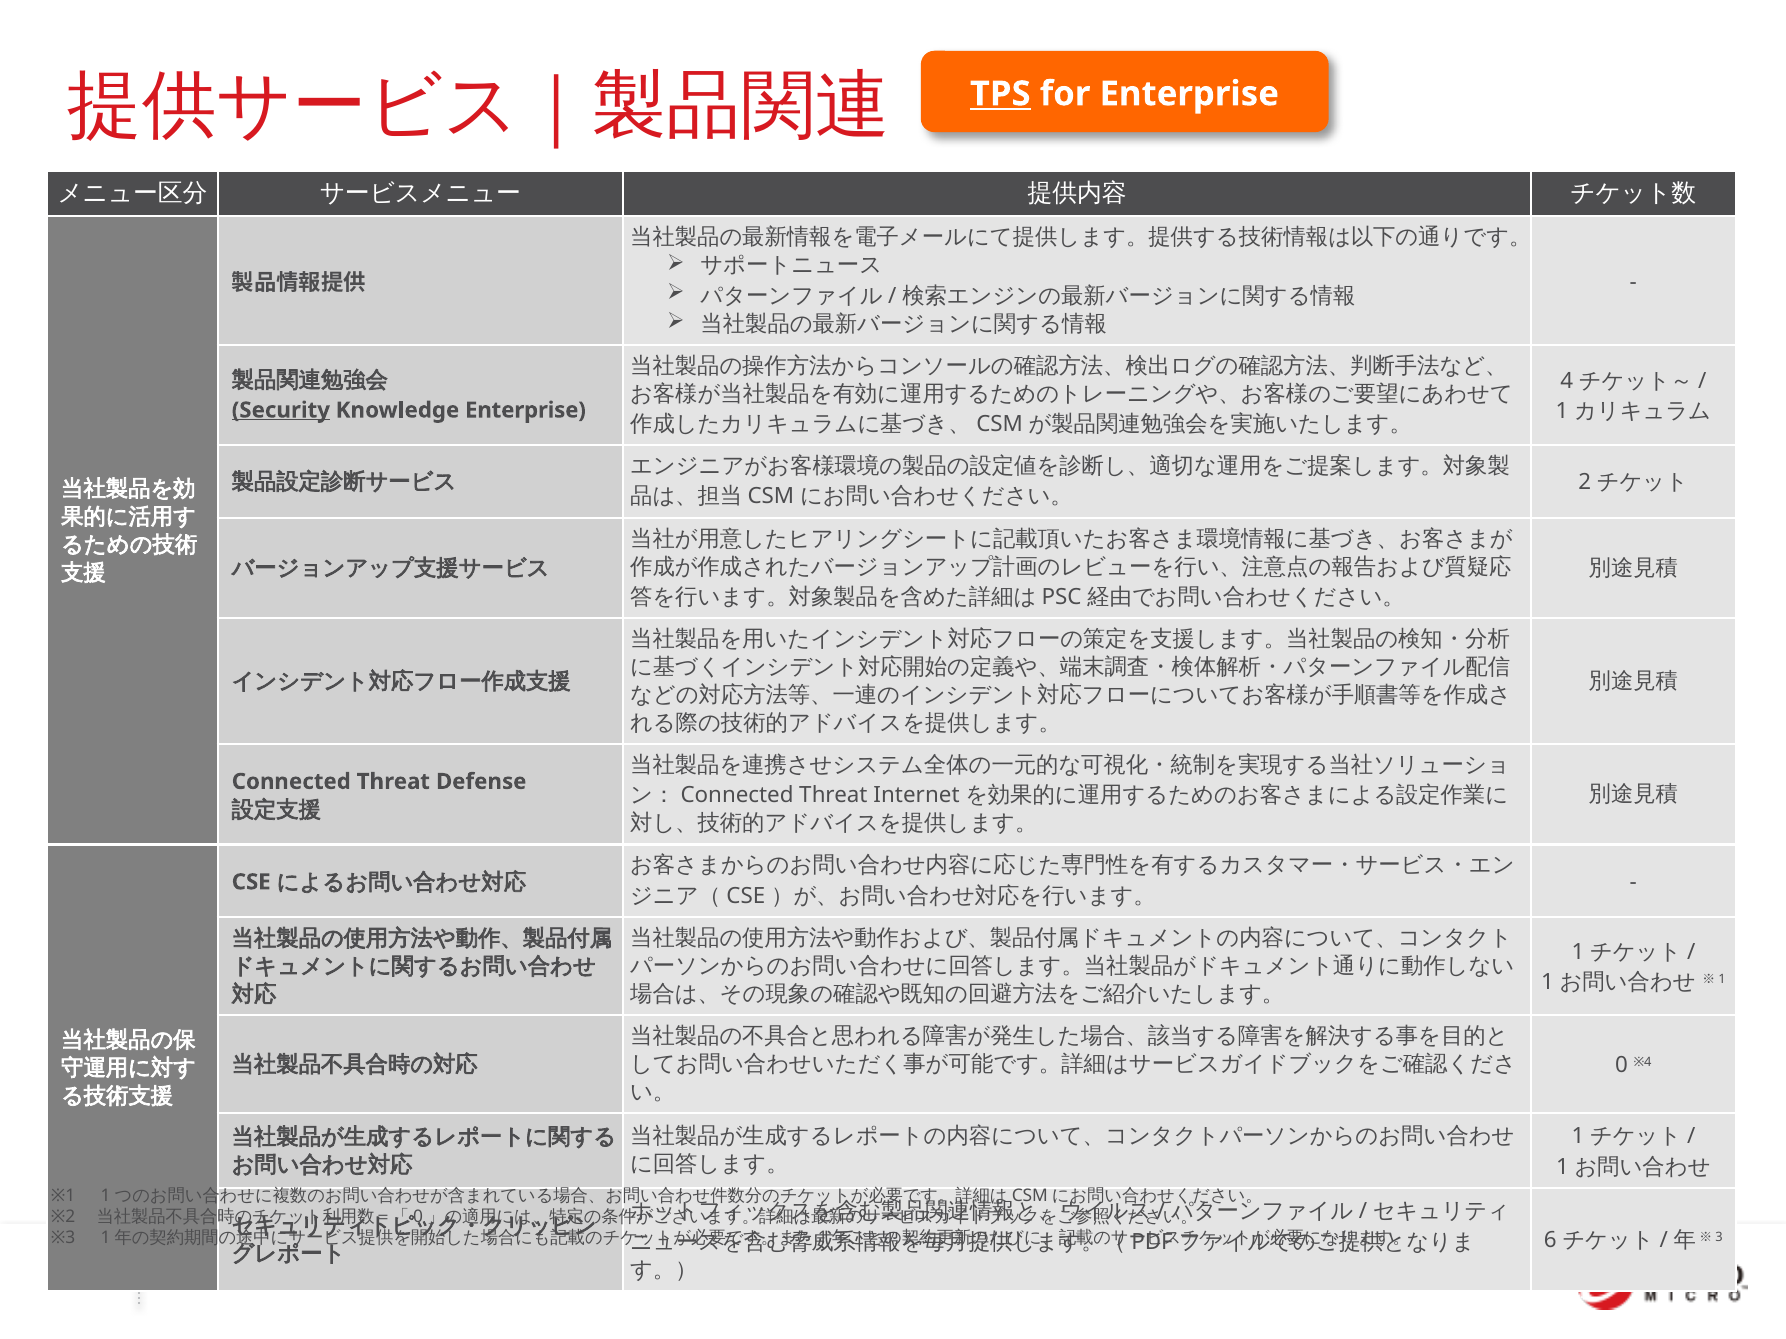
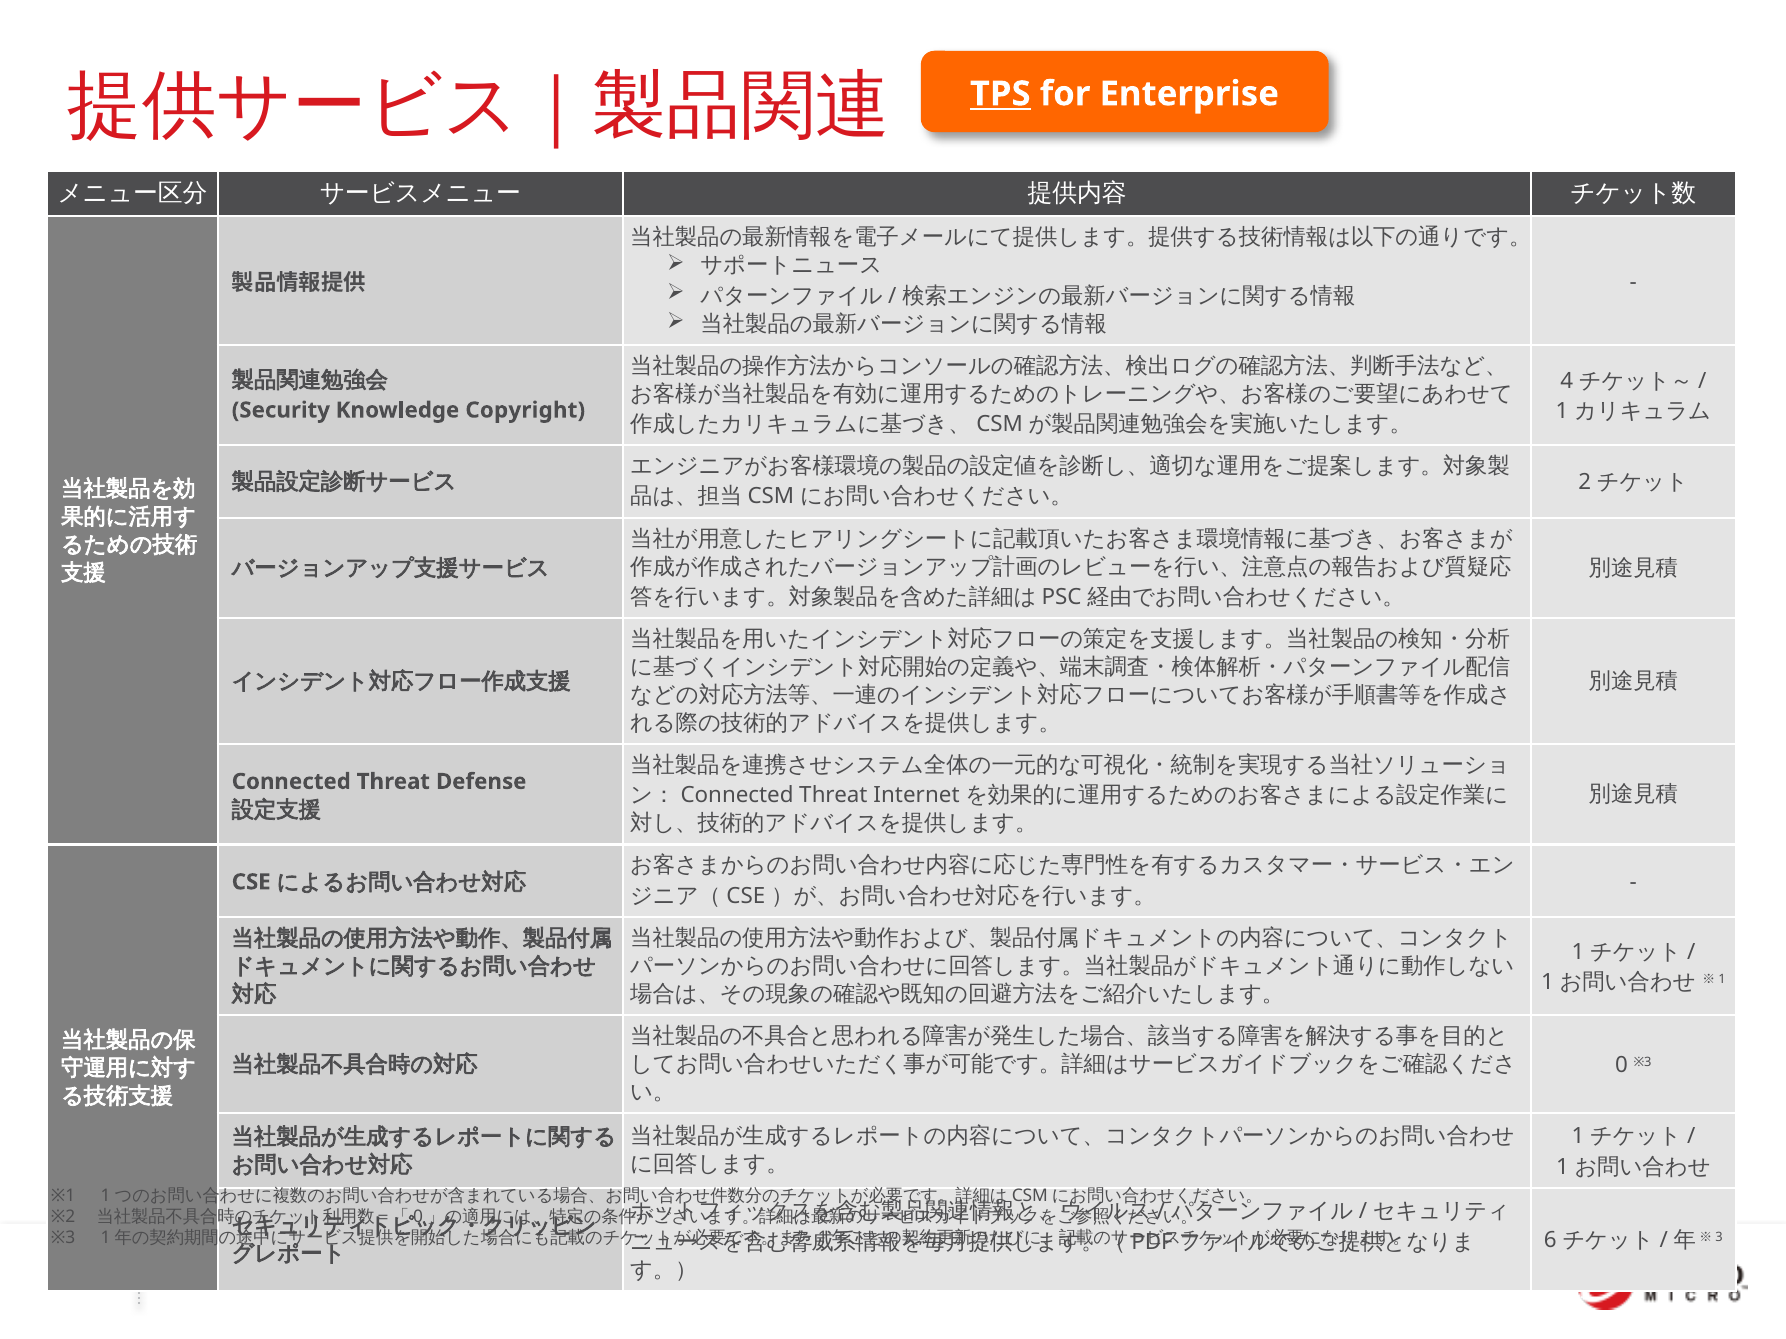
Security underline: present -> none
Knowledge Enterprise: Enterprise -> Copyright
0 ※4: ※4 -> ※3
